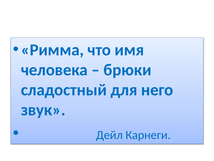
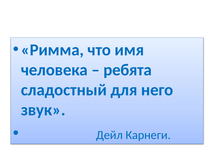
брюки: брюки -> ребята
